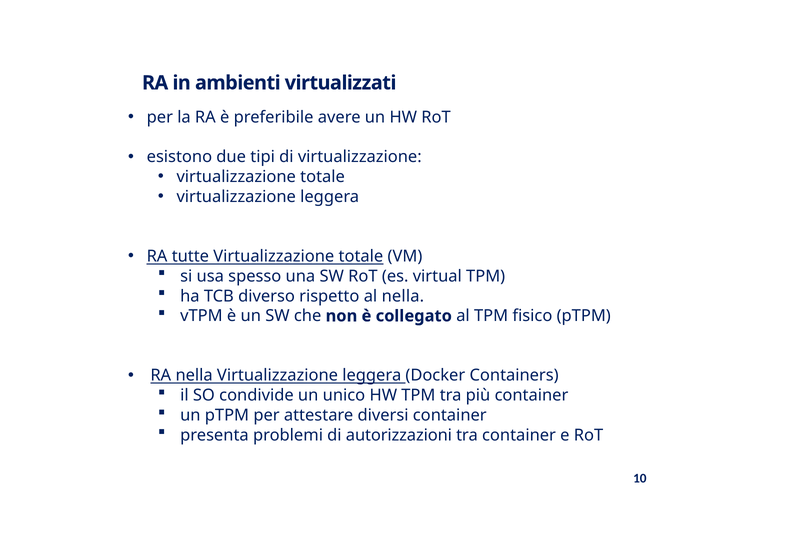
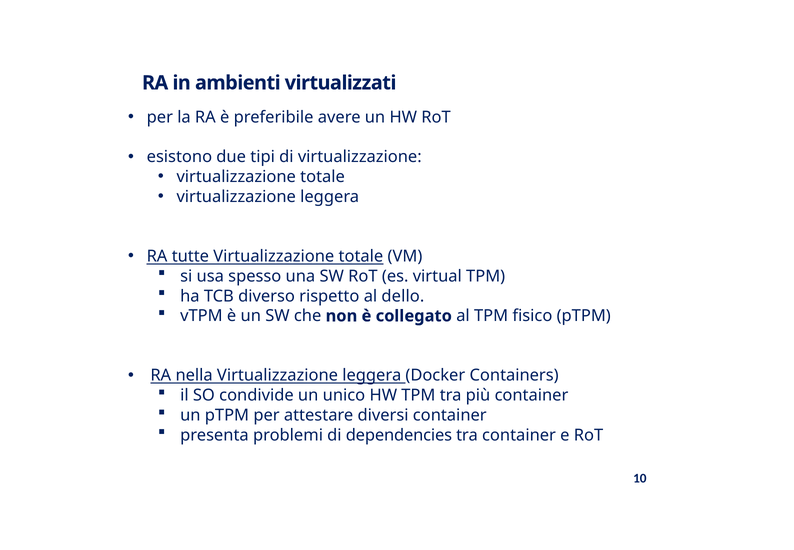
al nella: nella -> dello
autorizzazioni: autorizzazioni -> dependencies
